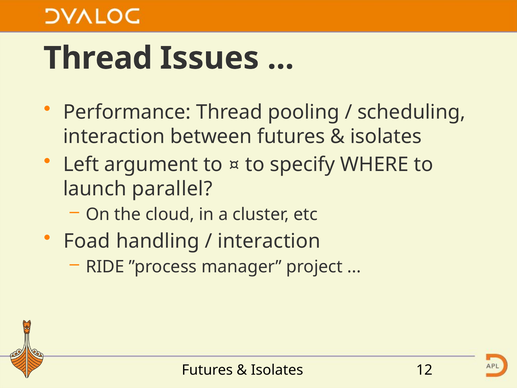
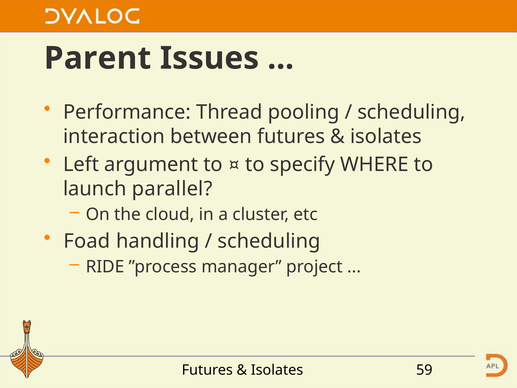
Thread at (98, 58): Thread -> Parent
interaction at (269, 241): interaction -> scheduling
12: 12 -> 59
